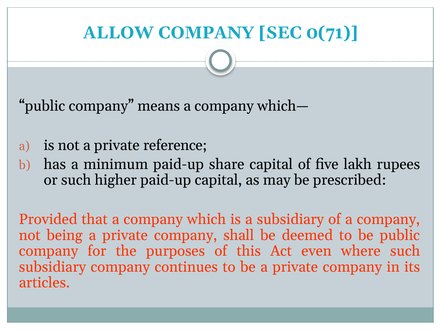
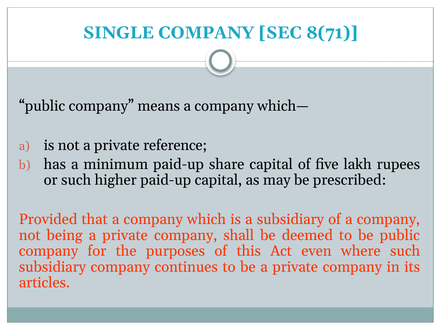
ALLOW: ALLOW -> SINGLE
0(71: 0(71 -> 8(71
